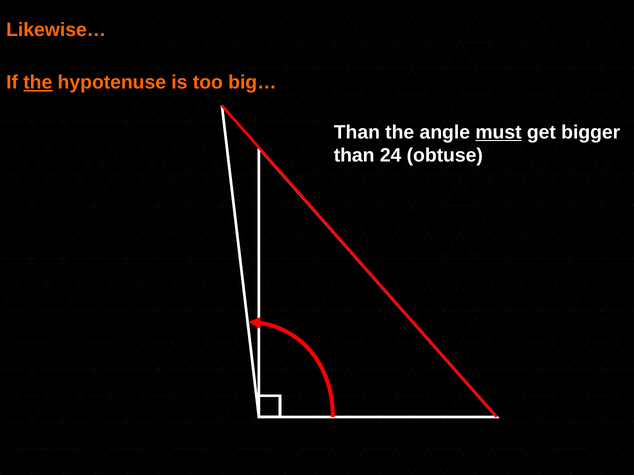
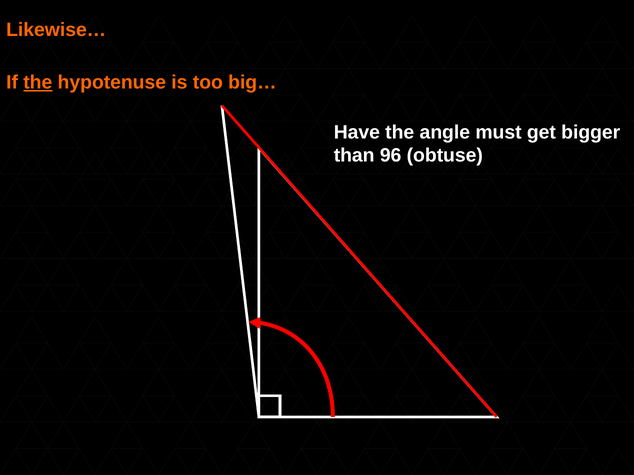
Than at (357, 132): Than -> Have
must underline: present -> none
24: 24 -> 96
